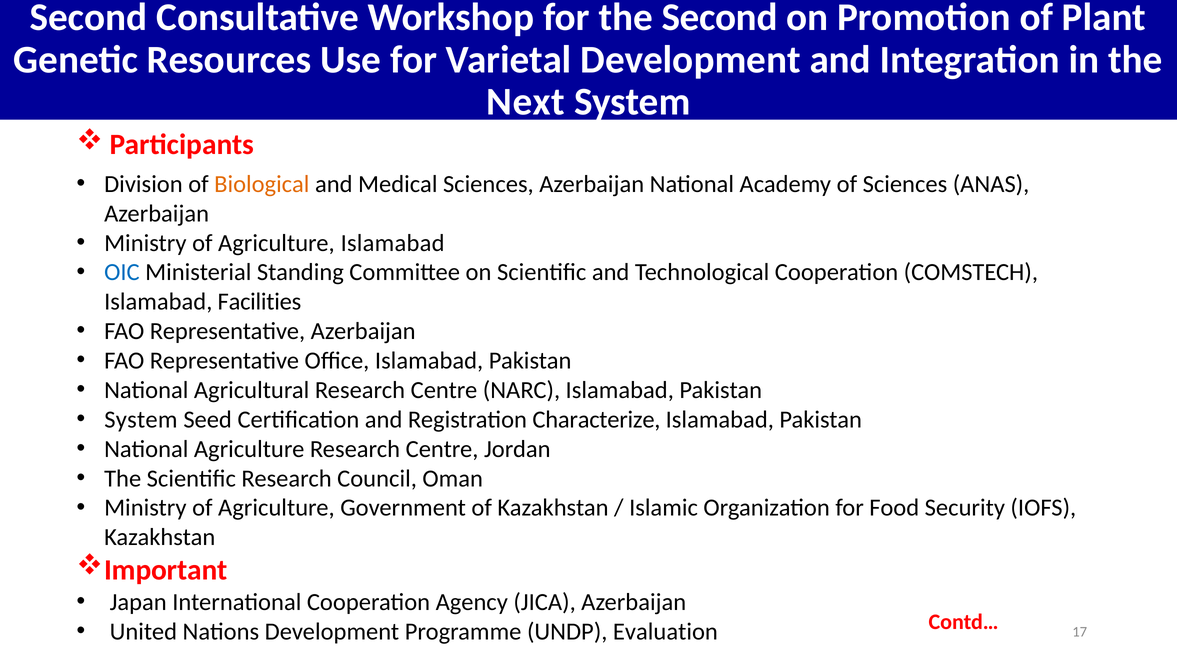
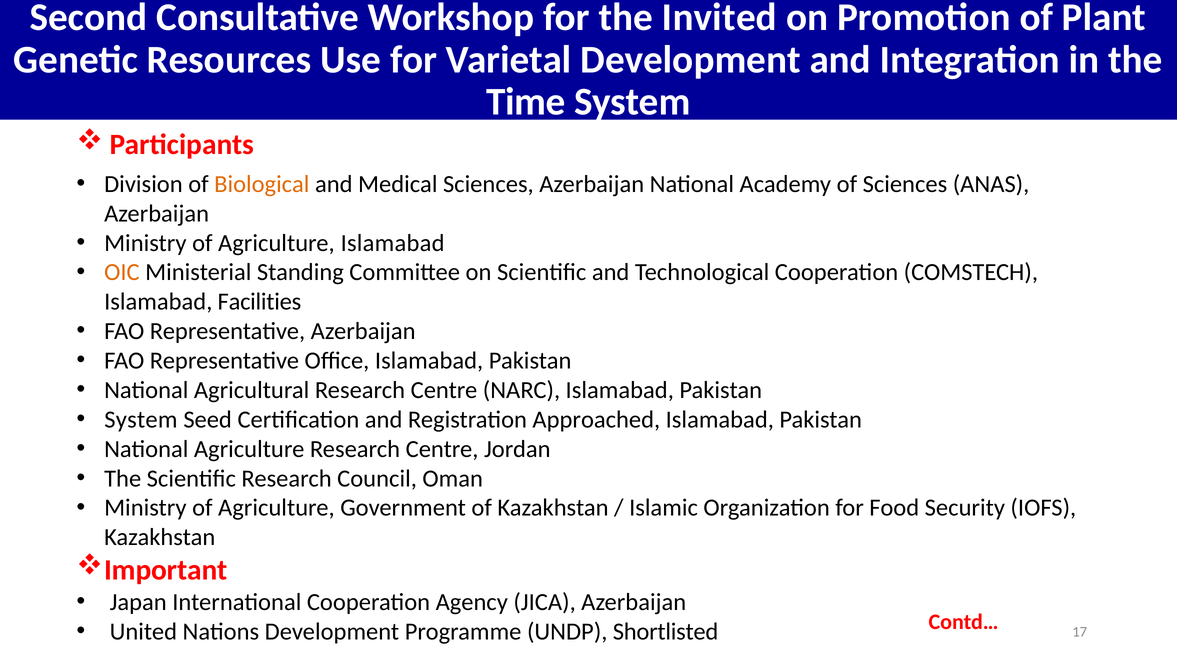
the Second: Second -> Invited
Next: Next -> Time
OIC colour: blue -> orange
Characterize: Characterize -> Approached
Evaluation: Evaluation -> Shortlisted
